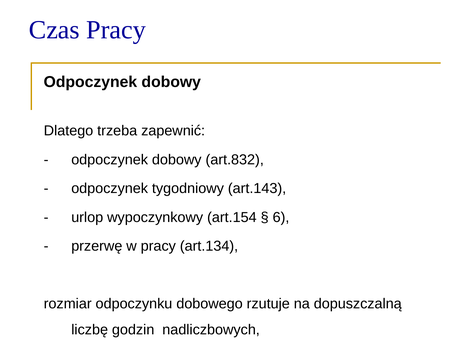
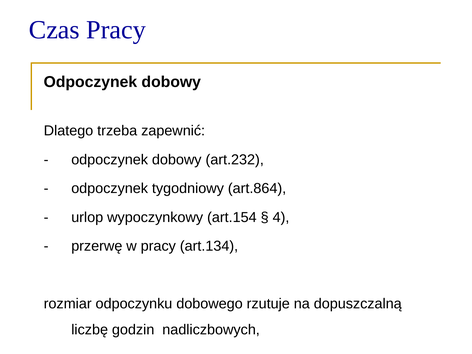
art.832: art.832 -> art.232
art.143: art.143 -> art.864
6: 6 -> 4
